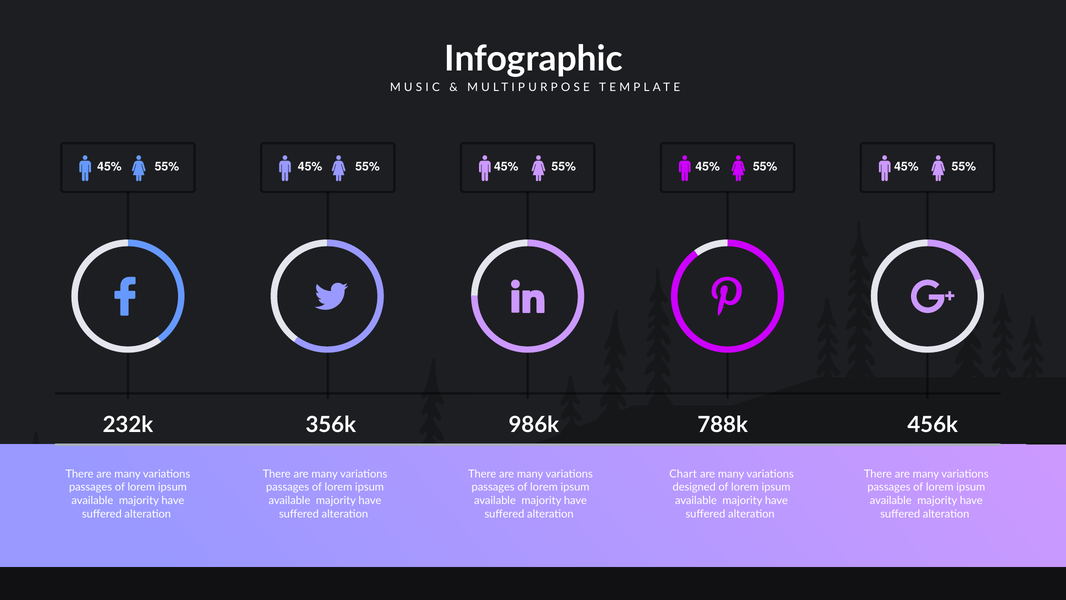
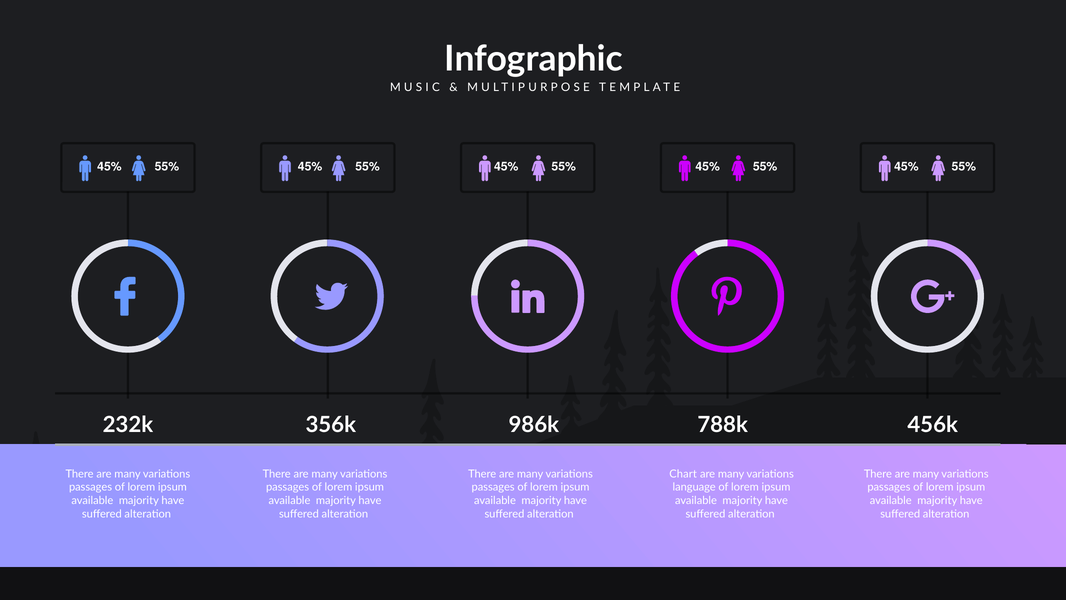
designed: designed -> language
